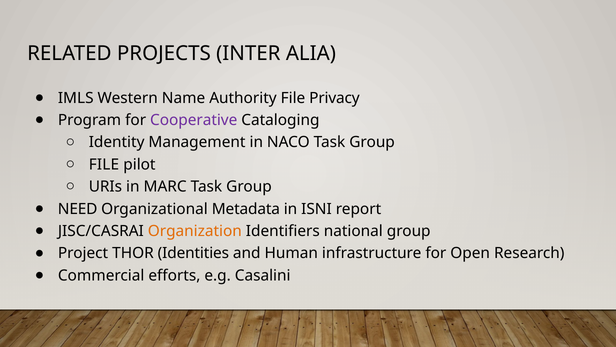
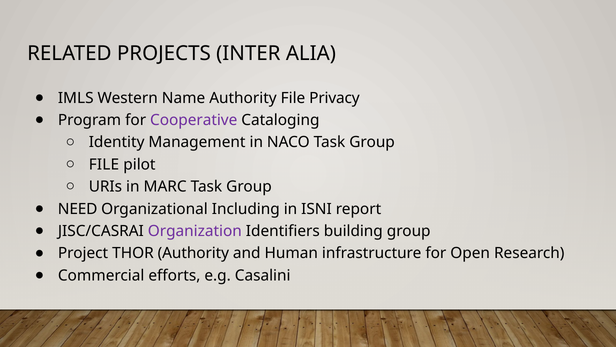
Metadata: Metadata -> Including
Organization colour: orange -> purple
national: national -> building
THOR Identities: Identities -> Authority
